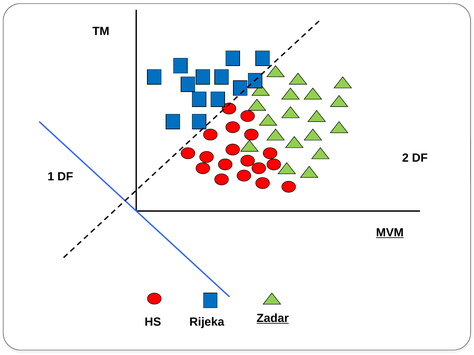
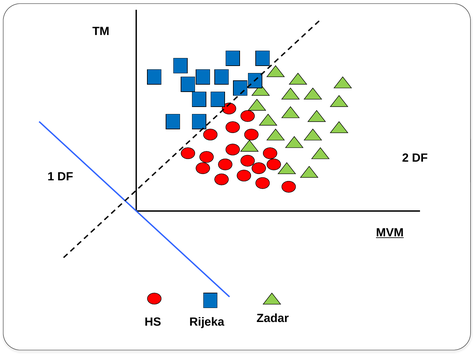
Zadar underline: present -> none
